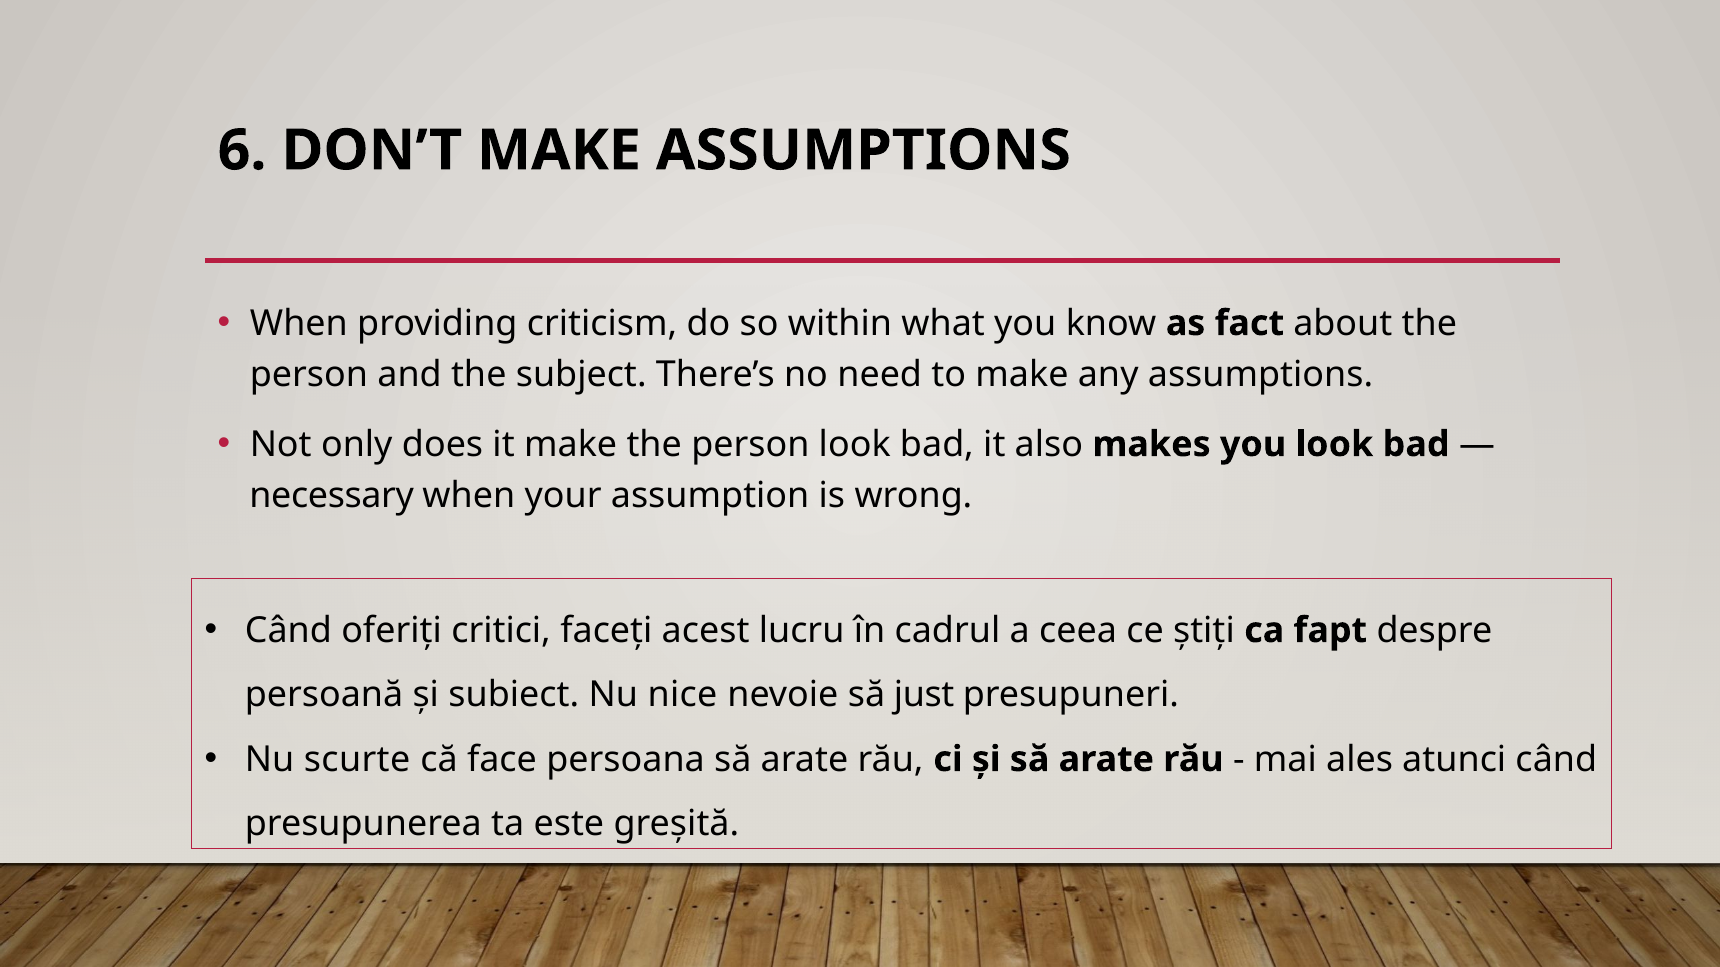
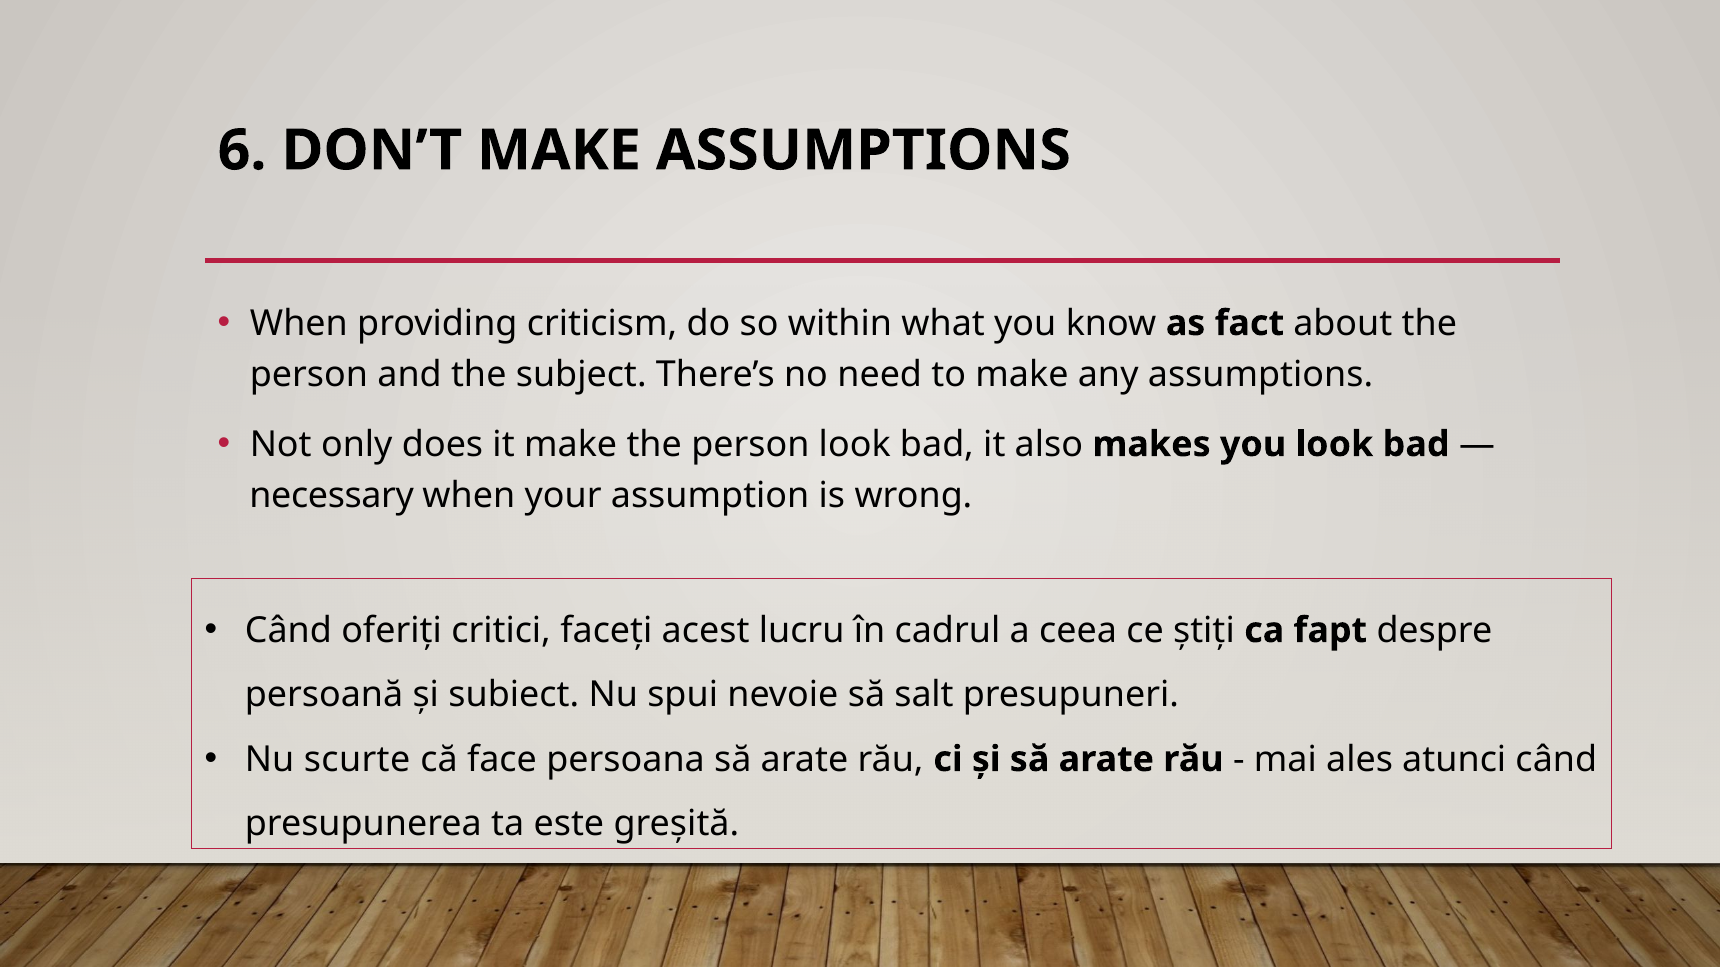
nice: nice -> spui
just: just -> salt
